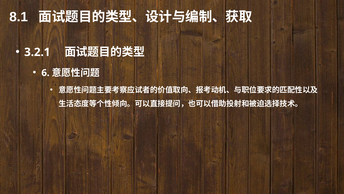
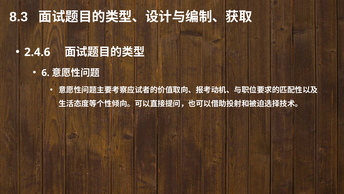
8.1: 8.1 -> 8.3
3.2.1: 3.2.1 -> 2.4.6
